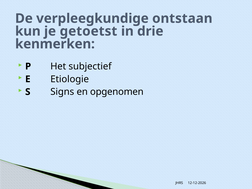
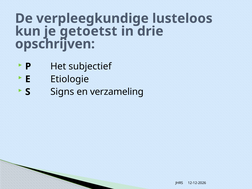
ontstaan: ontstaan -> lusteloos
kenmerken: kenmerken -> opschrijven
opgenomen: opgenomen -> verzameling
